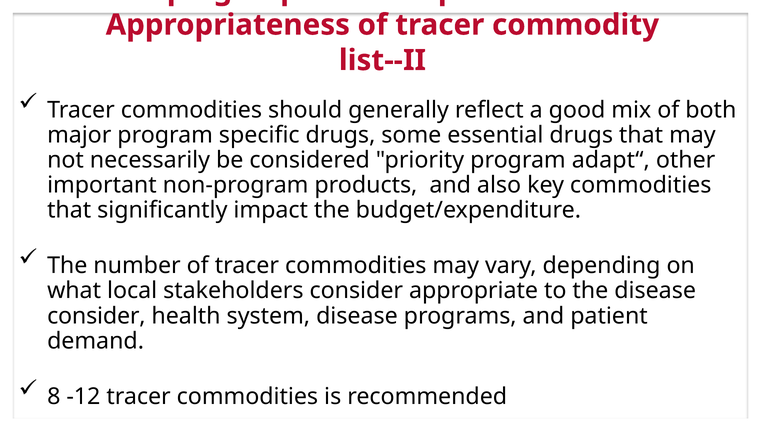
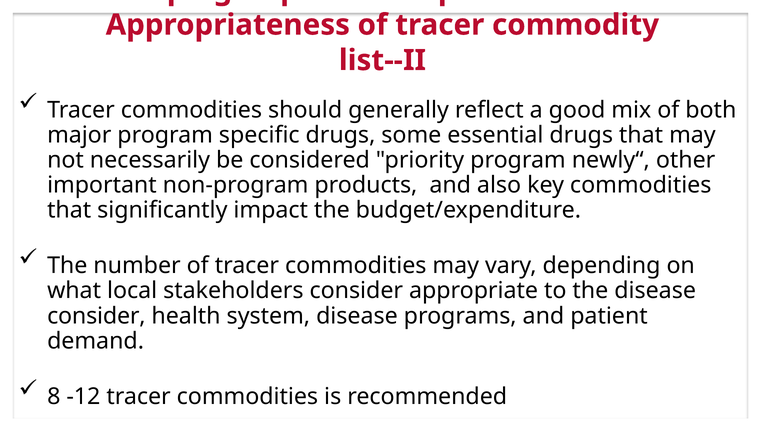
adapt“: adapt“ -> newly“
